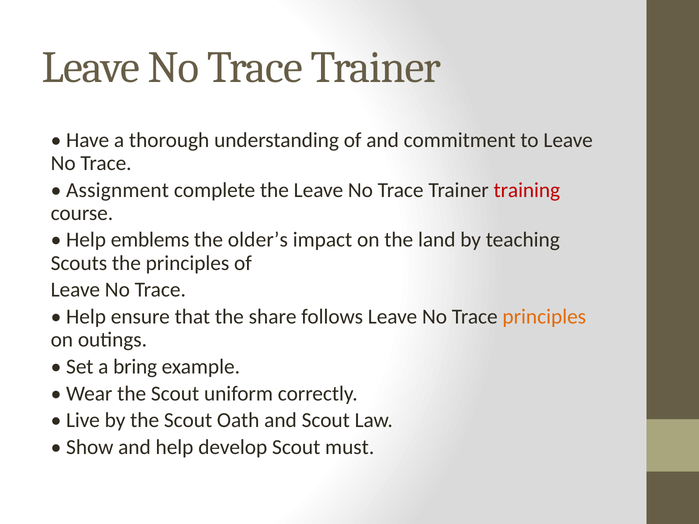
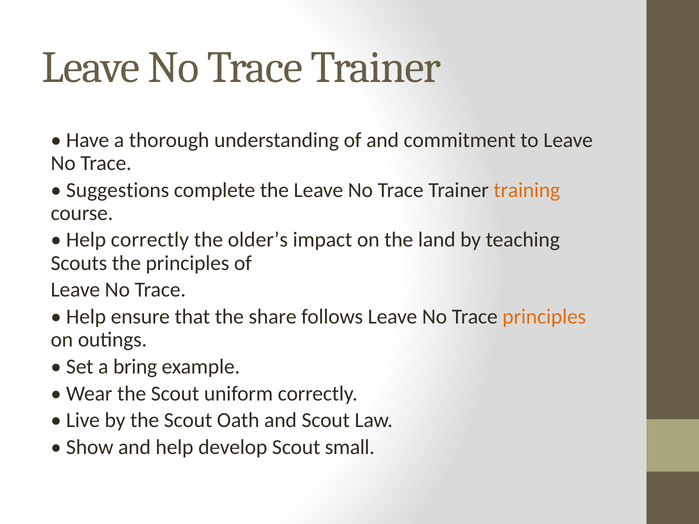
Assignment: Assignment -> Suggestions
training colour: red -> orange
Help emblems: emblems -> correctly
must: must -> small
